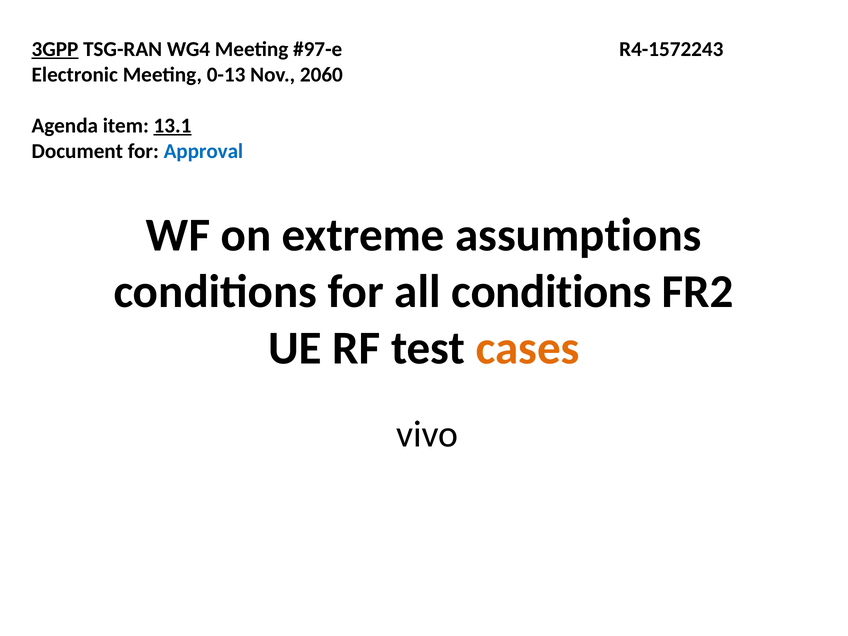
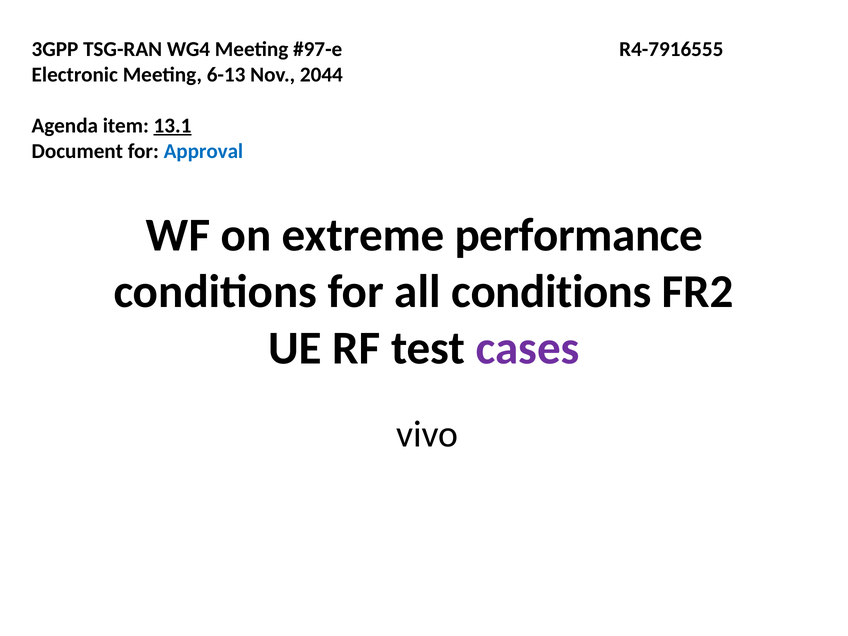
3GPP underline: present -> none
R4-1572243: R4-1572243 -> R4-7916555
0-13: 0-13 -> 6-13
2060: 2060 -> 2044
assumptions: assumptions -> performance
cases colour: orange -> purple
